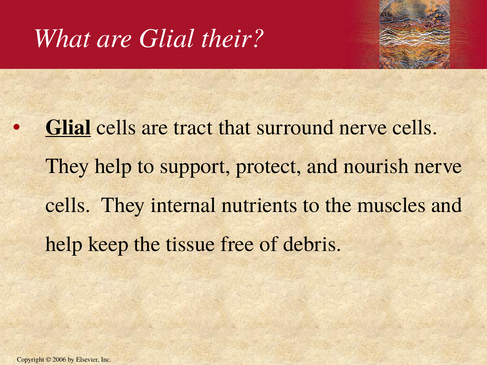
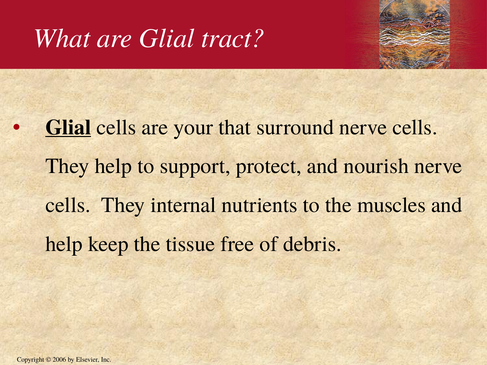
their: their -> tract
tract: tract -> your
